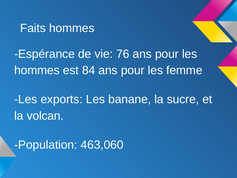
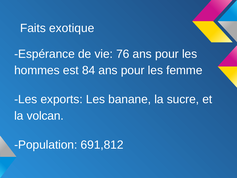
Faits hommes: hommes -> exotique
463,060: 463,060 -> 691,812
